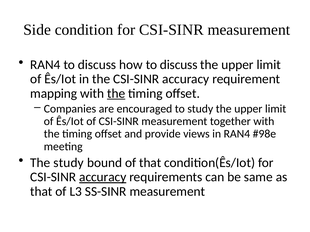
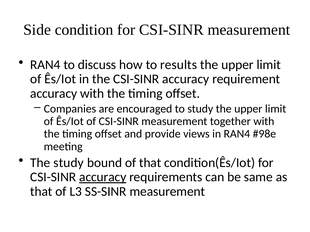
how to discuss: discuss -> results
mapping at (54, 94): mapping -> accuracy
the at (116, 94) underline: present -> none
